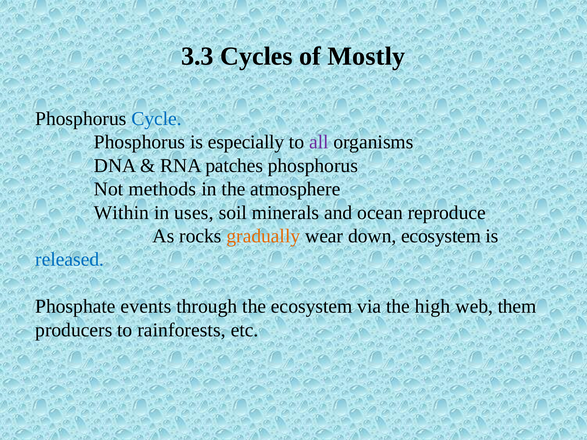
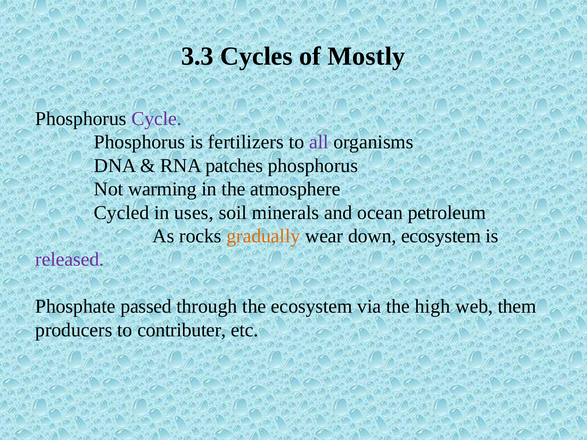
Cycle colour: blue -> purple
especially: especially -> fertilizers
methods: methods -> warming
Within: Within -> Cycled
reproduce: reproduce -> petroleum
released colour: blue -> purple
events: events -> passed
rainforests: rainforests -> contributer
